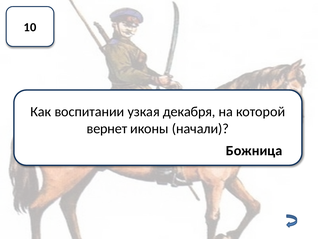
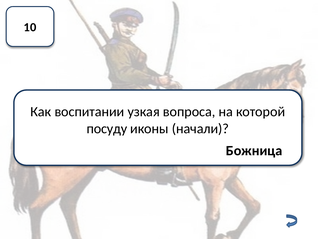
декабря: декабря -> вопроса
вернет: вернет -> посуду
